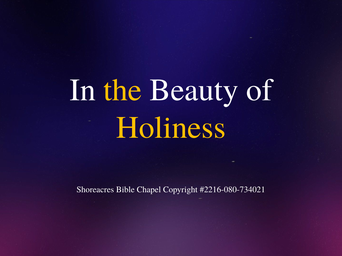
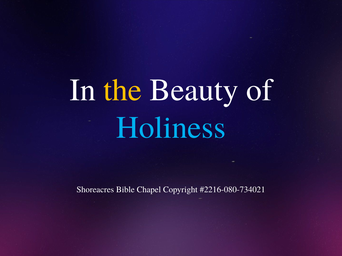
Holiness colour: yellow -> light blue
